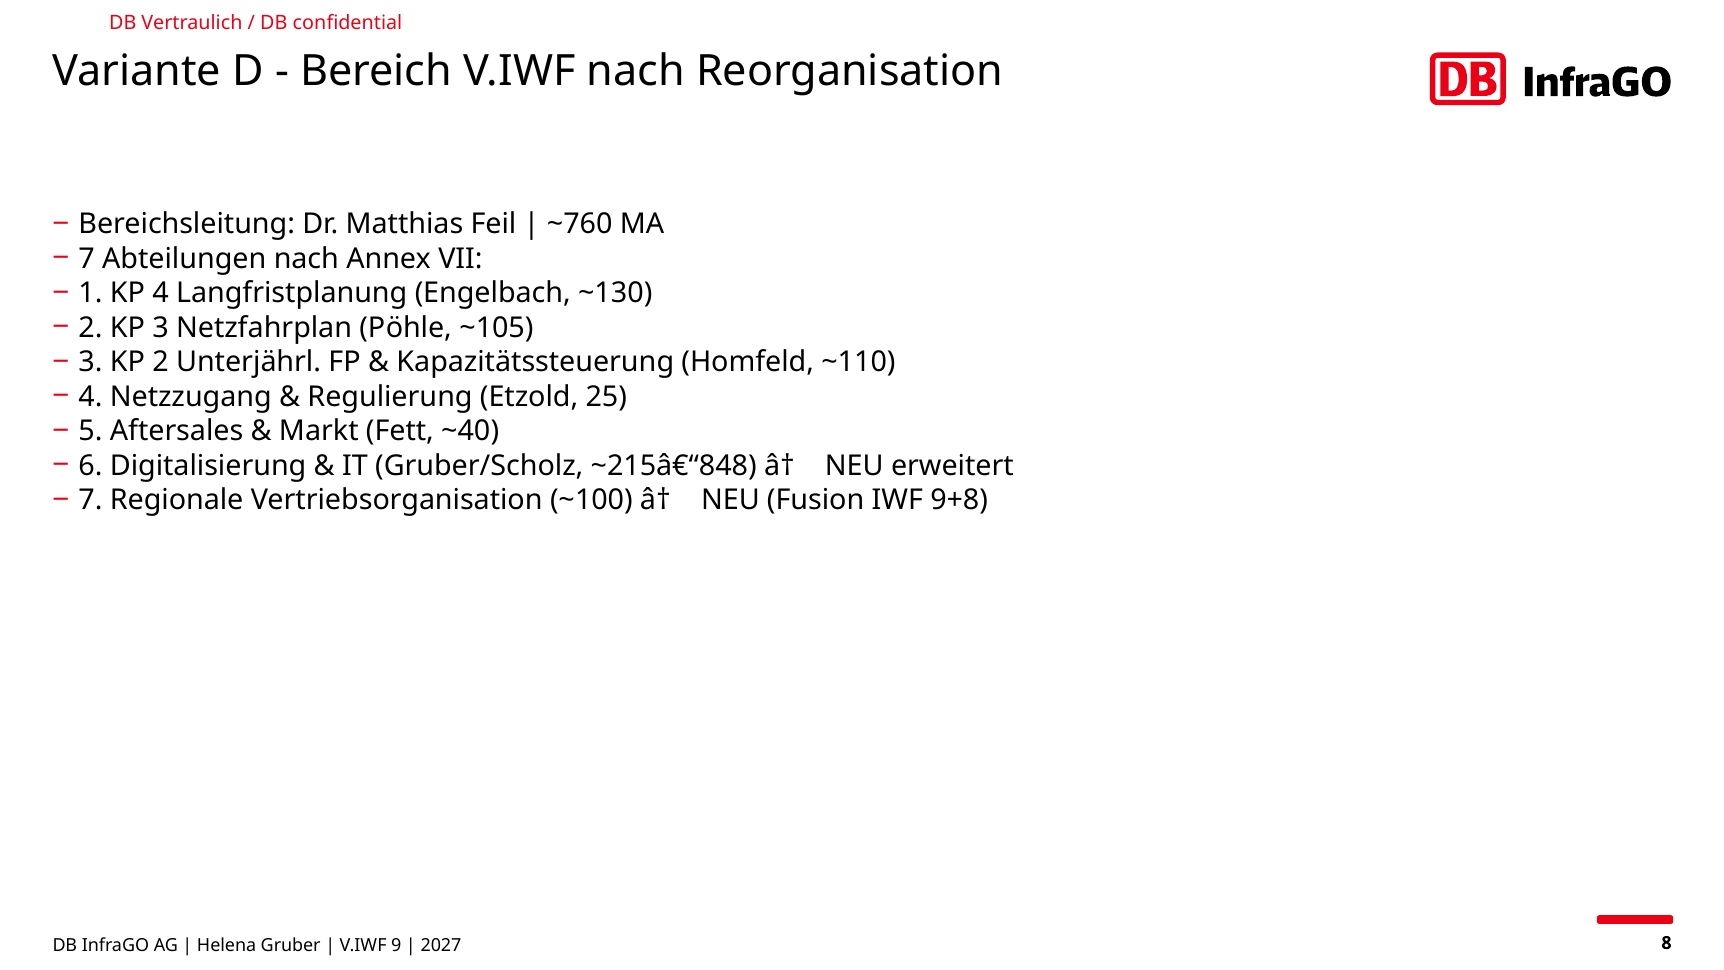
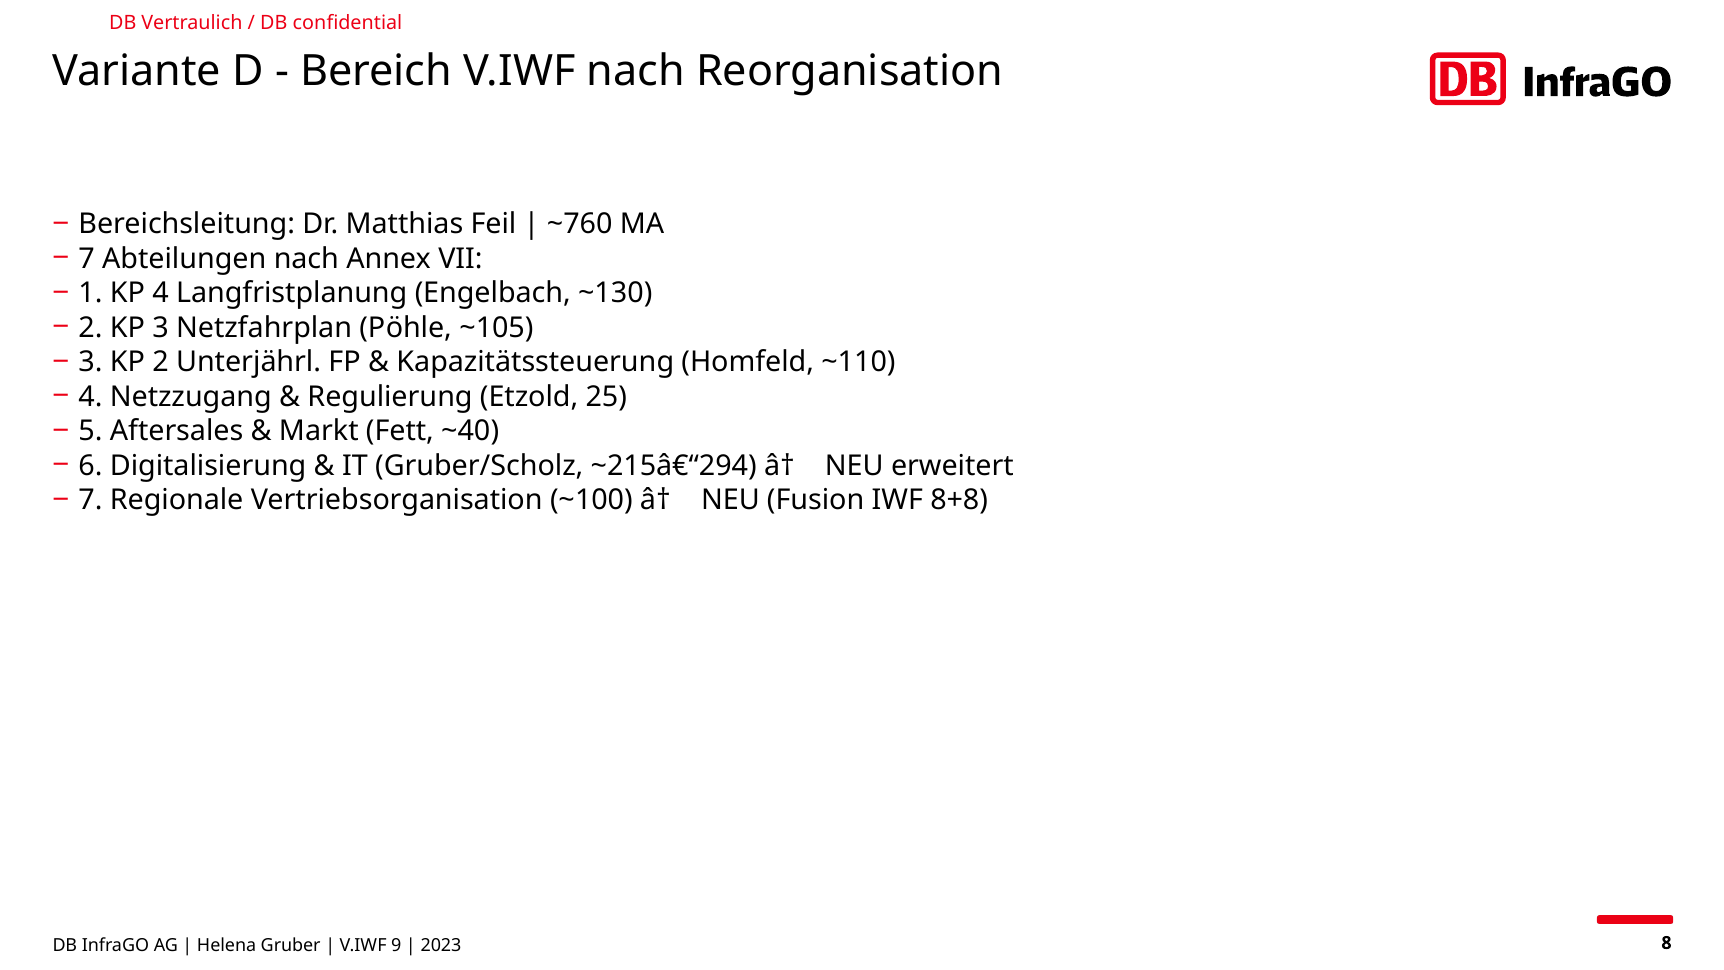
~215â€“848: ~215â€“848 -> ~215â€“294
9+8: 9+8 -> 8+8
2027: 2027 -> 2023
